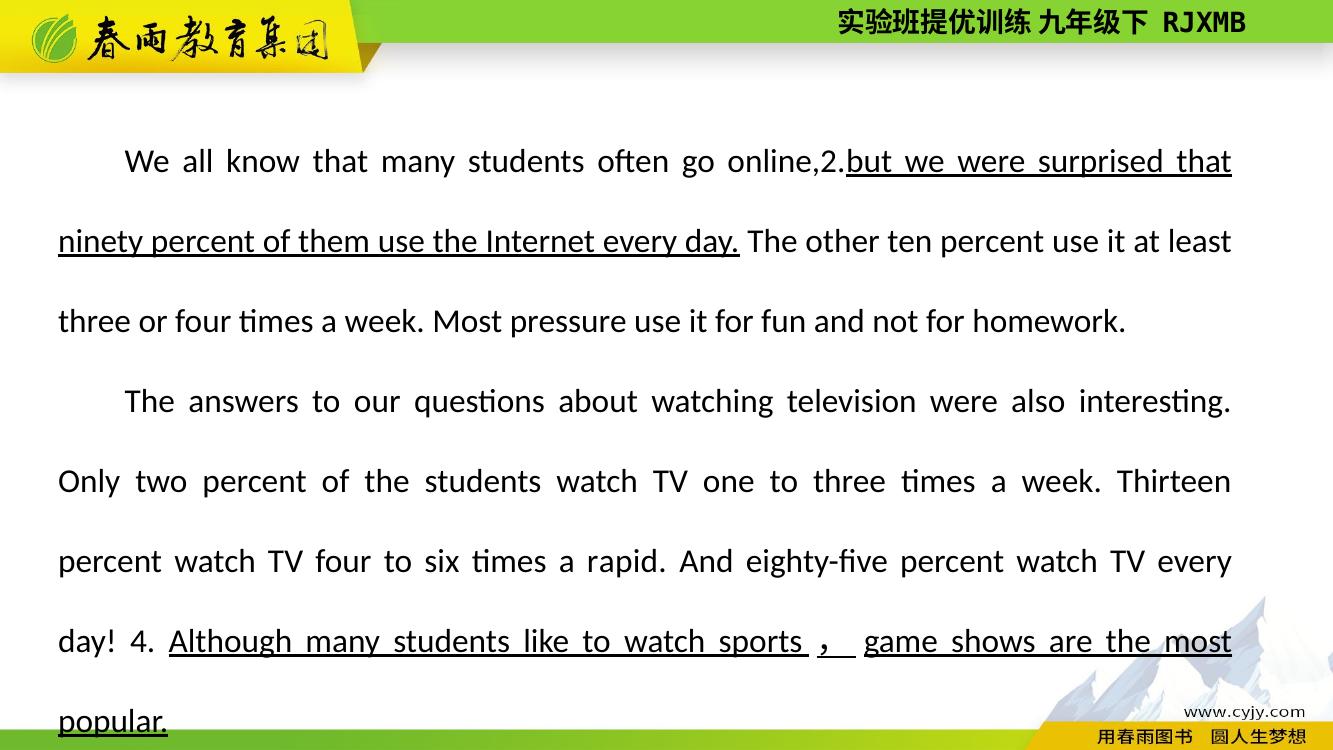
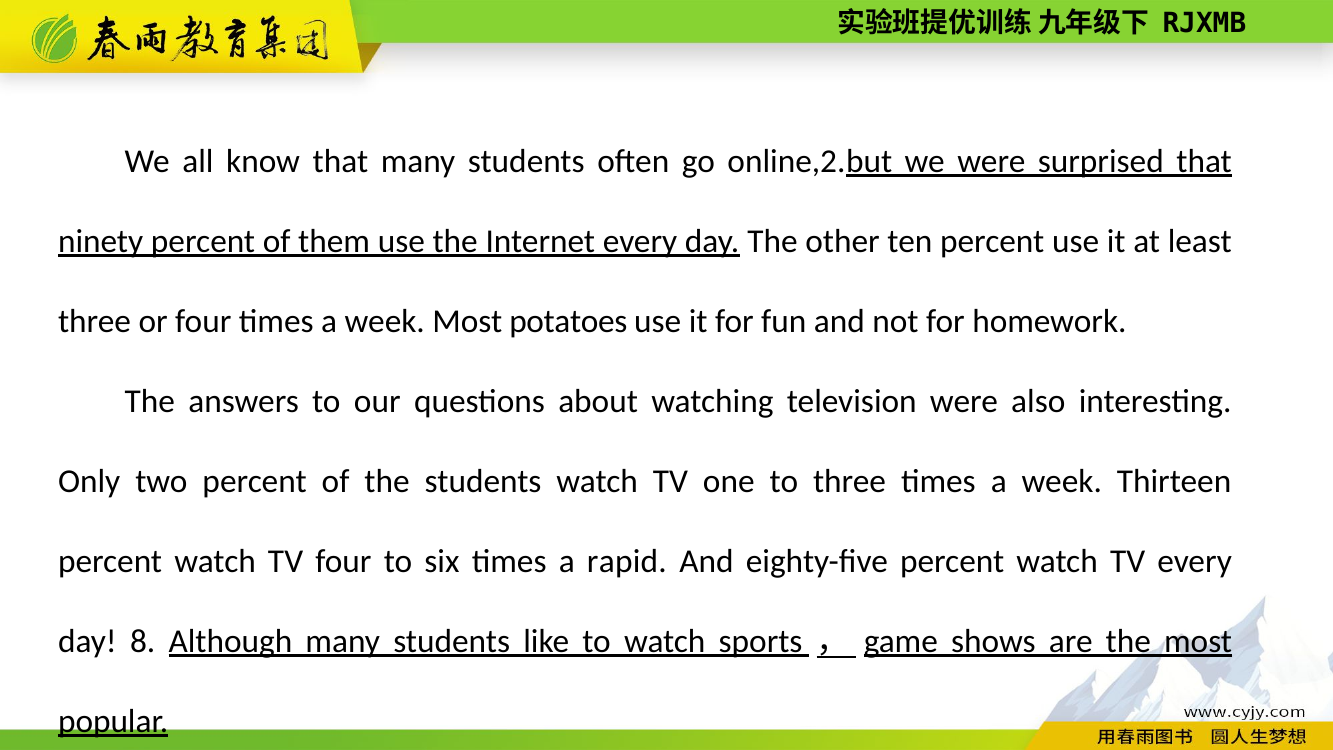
pressure: pressure -> potatoes
4: 4 -> 8
